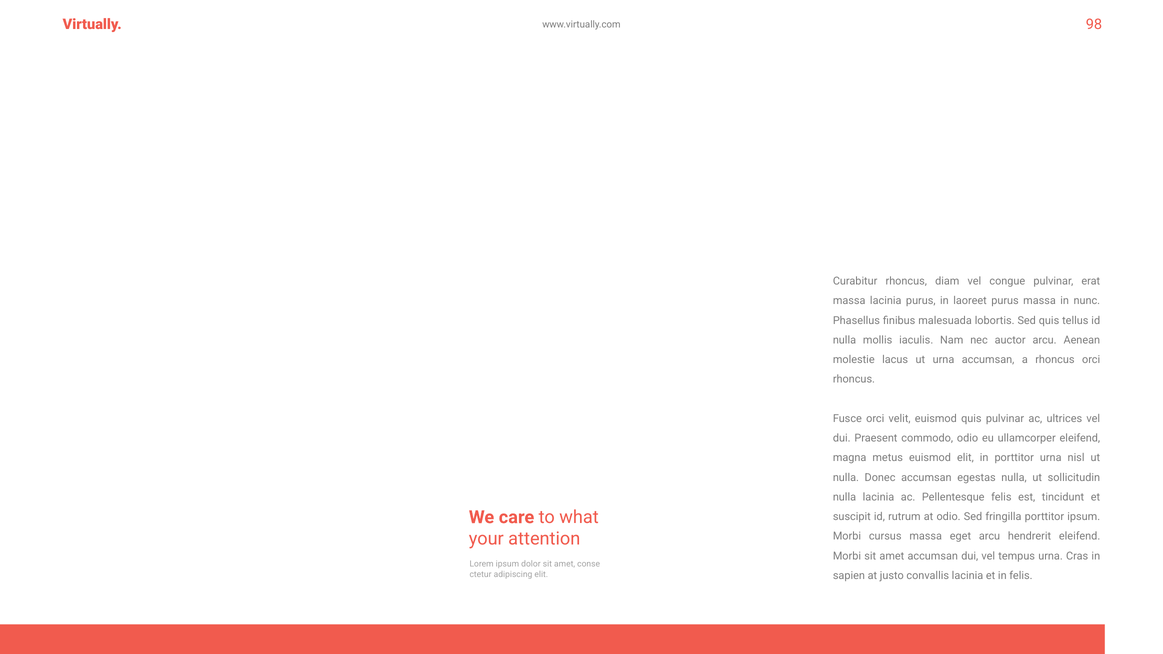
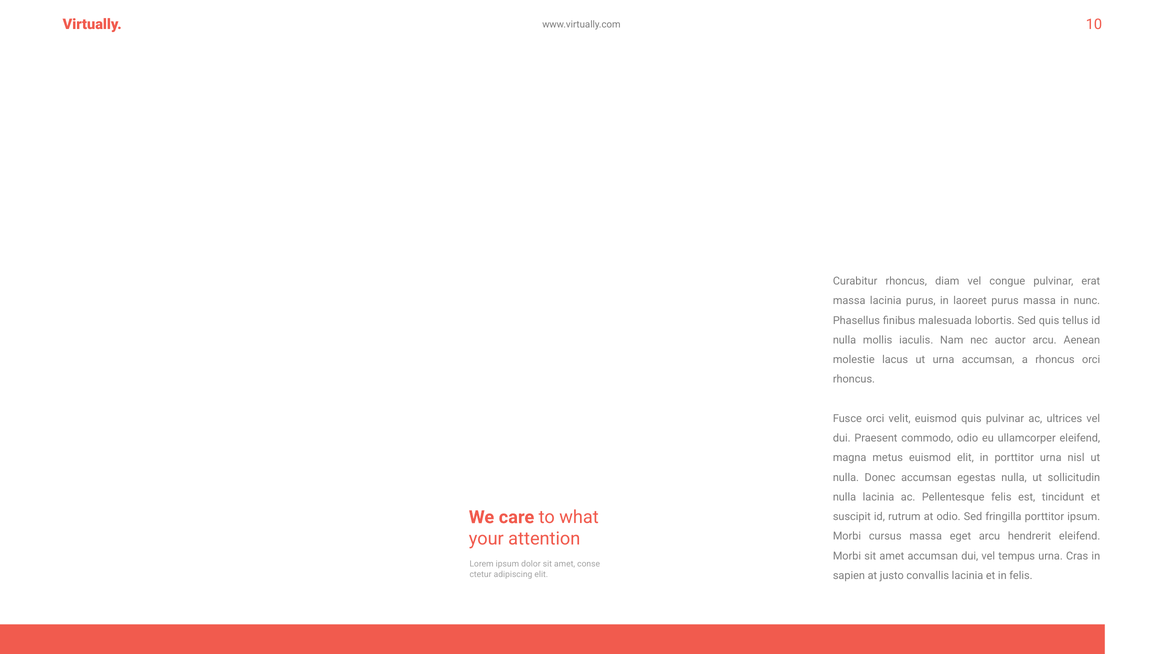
98: 98 -> 10
